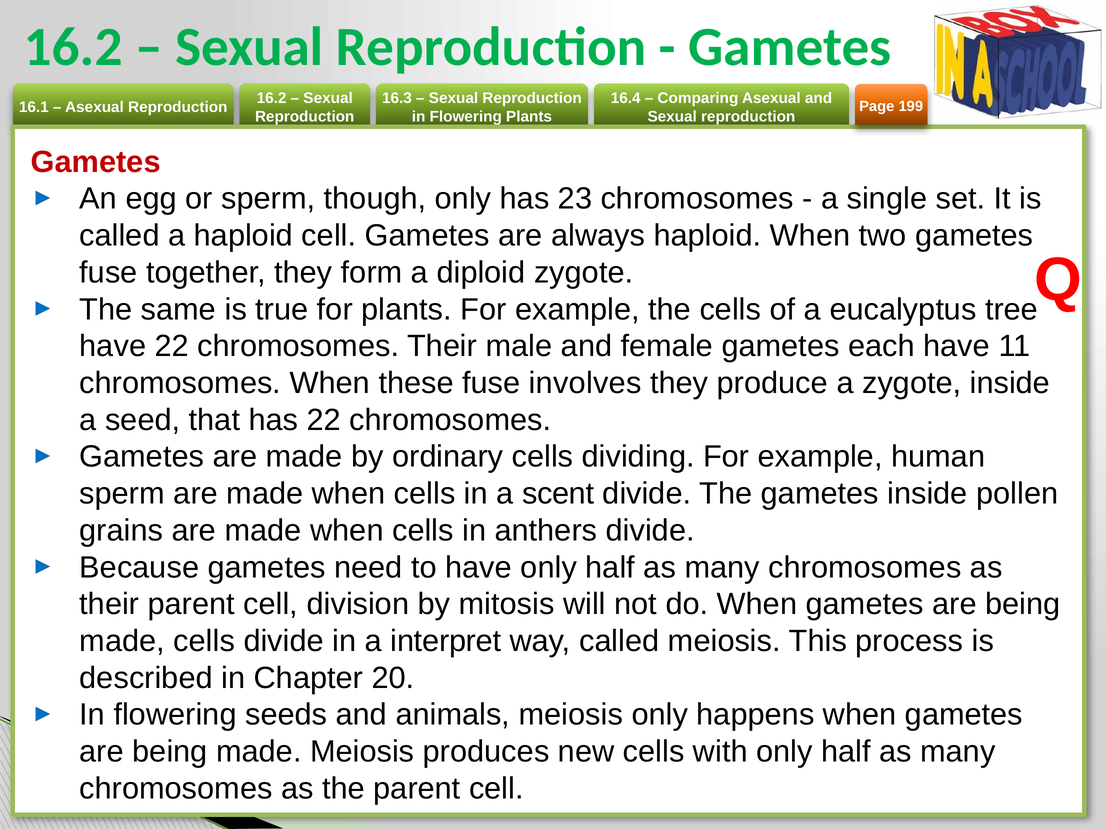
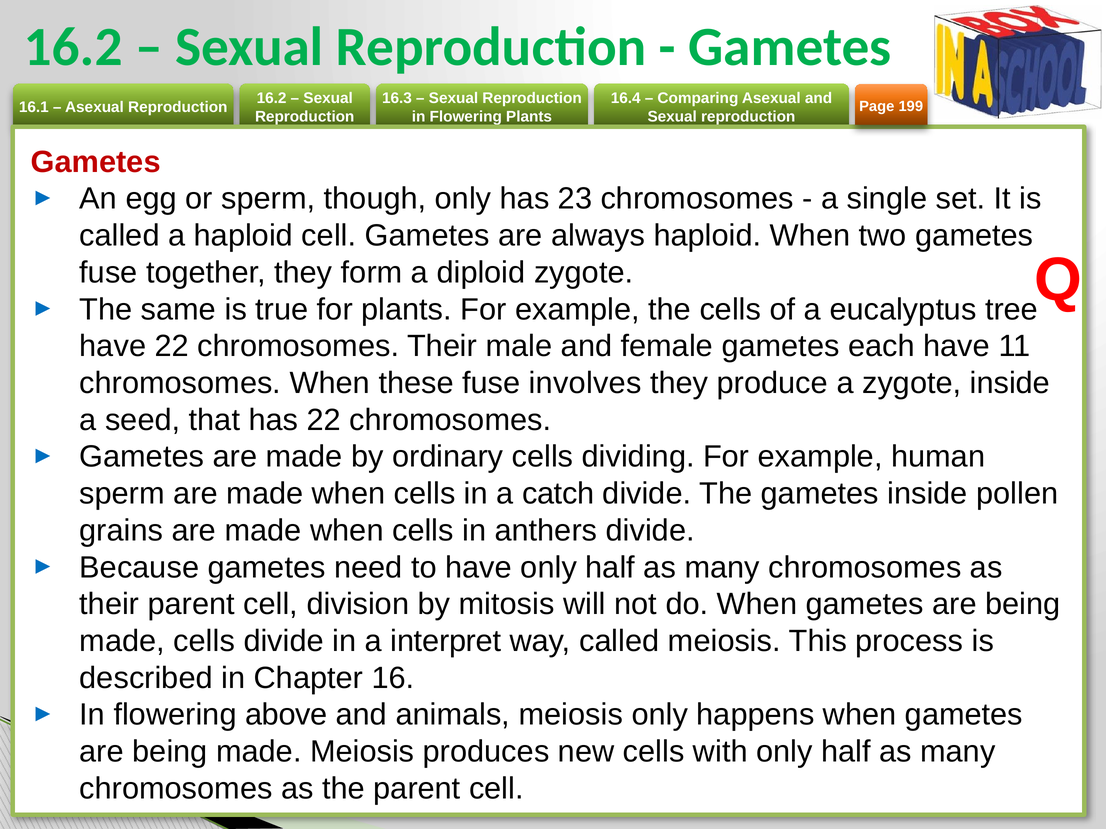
scent: scent -> catch
20: 20 -> 16
seeds: seeds -> above
